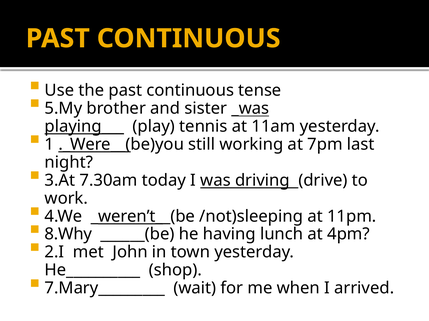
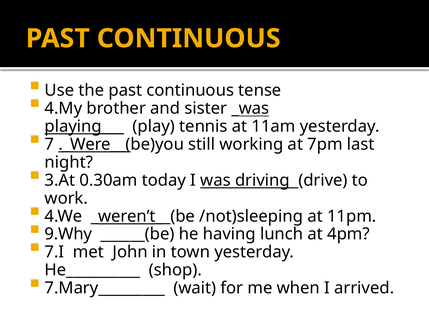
5.My: 5.My -> 4.My
1: 1 -> 7
7.30am: 7.30am -> 0.30am
8.Why: 8.Why -> 9.Why
2.I: 2.I -> 7.I
